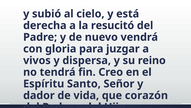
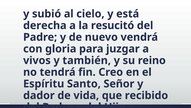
dispersa: dispersa -> también
corazón: corazón -> recibido
